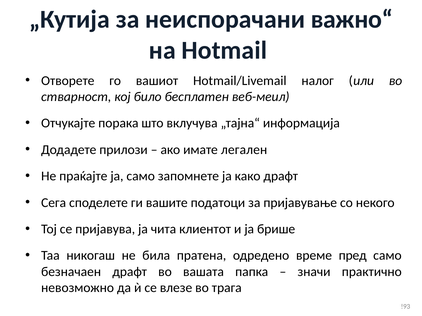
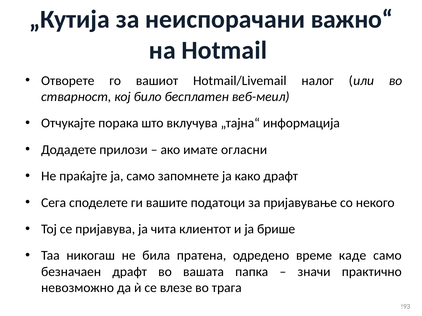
легален: легален -> огласни
пред: пред -> каде
